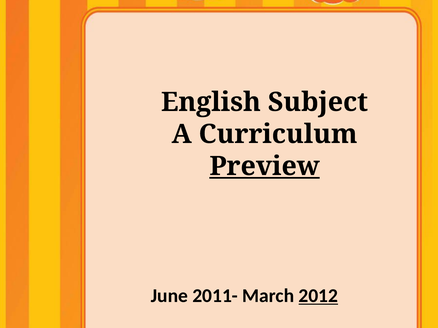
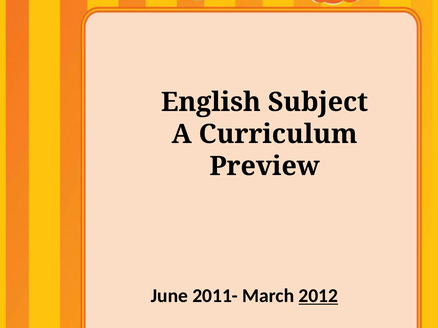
Preview underline: present -> none
